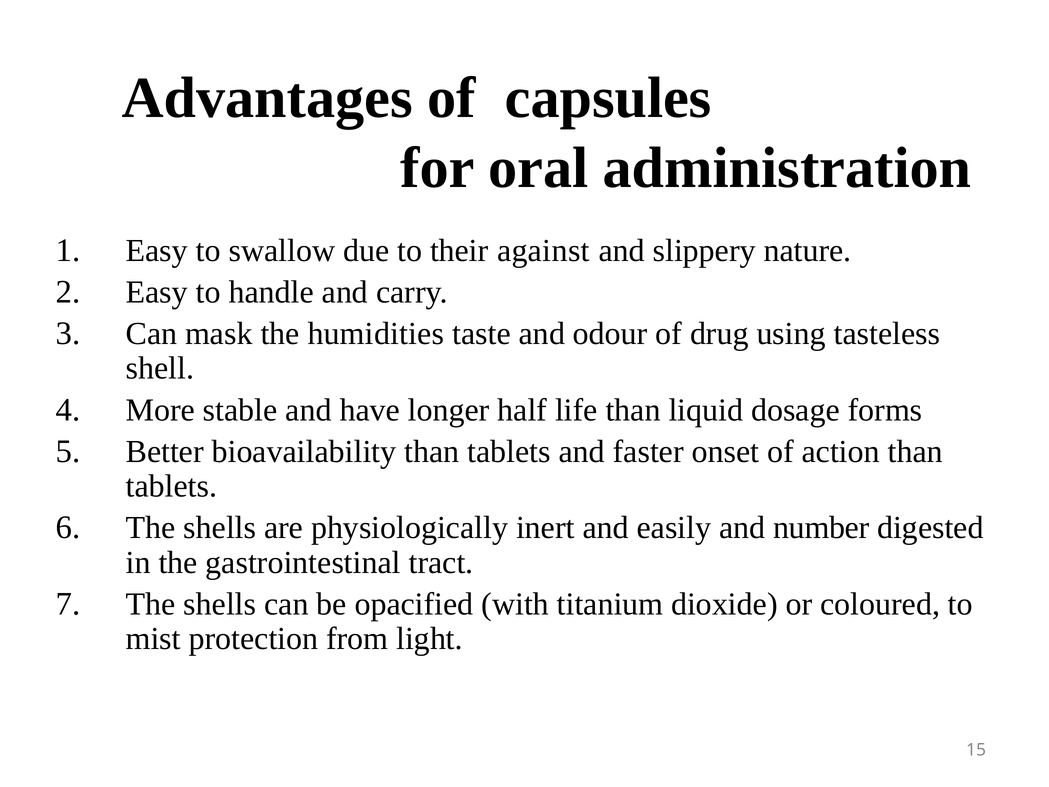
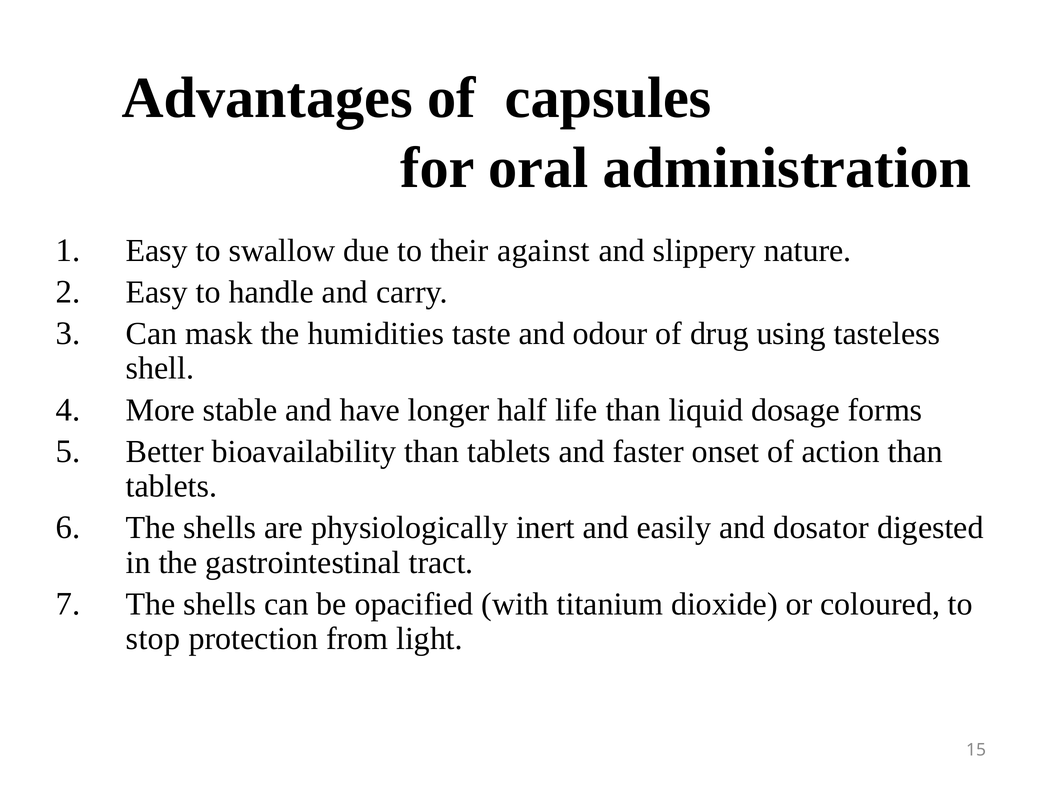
number: number -> dosator
mist: mist -> stop
